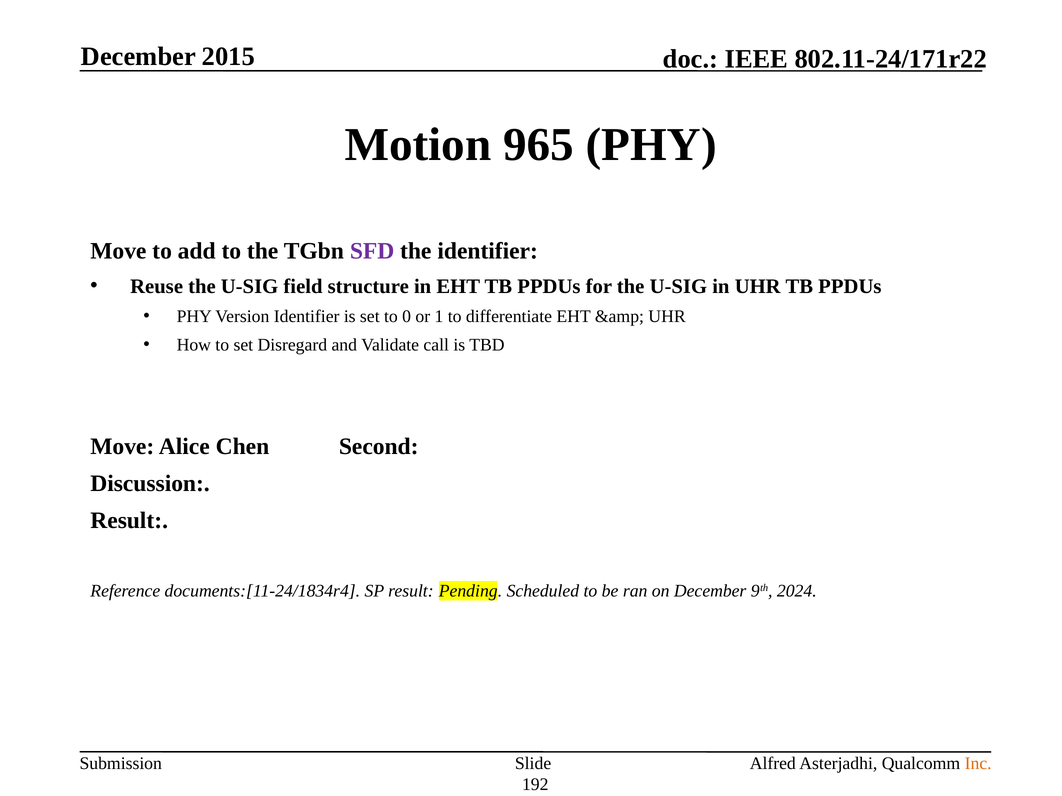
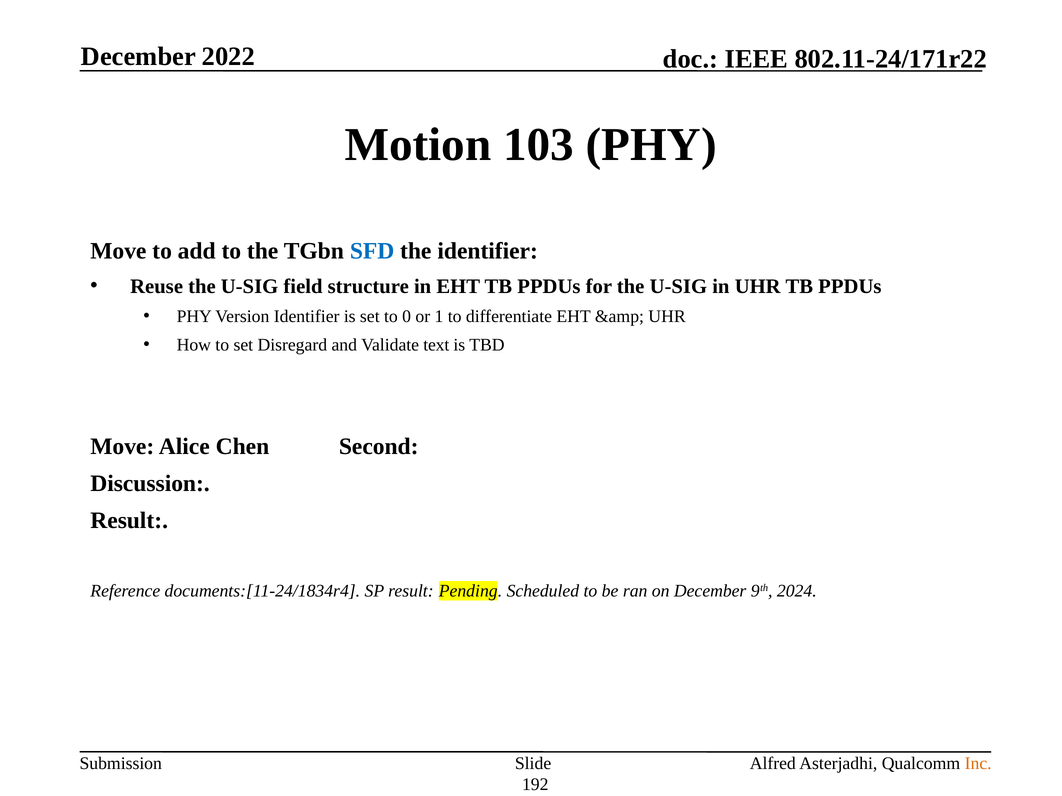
2015: 2015 -> 2022
965: 965 -> 103
SFD colour: purple -> blue
call: call -> text
